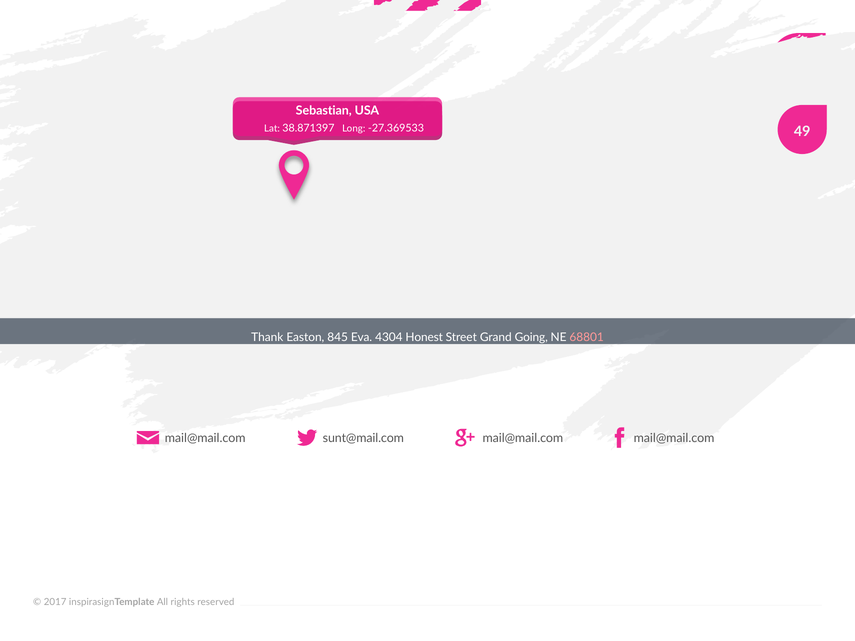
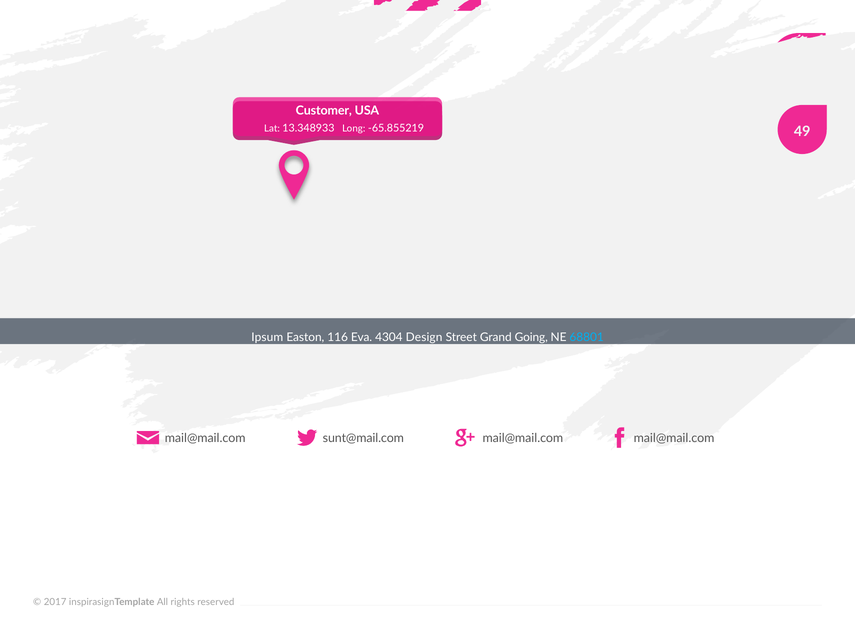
Sebastian: Sebastian -> Customer
38.871397: 38.871397 -> 13.348933
-27.369533: -27.369533 -> -65.855219
Thank: Thank -> Ipsum
845: 845 -> 116
Honest: Honest -> Design
68801 colour: pink -> light blue
